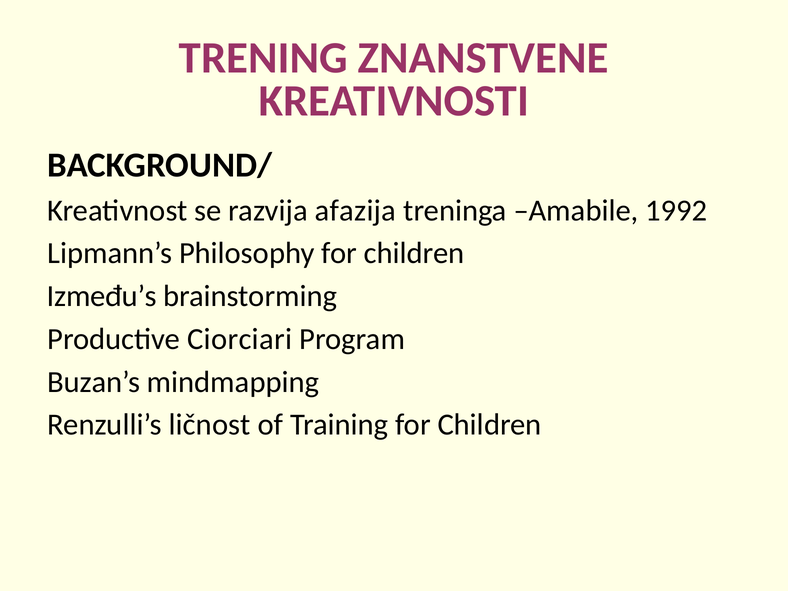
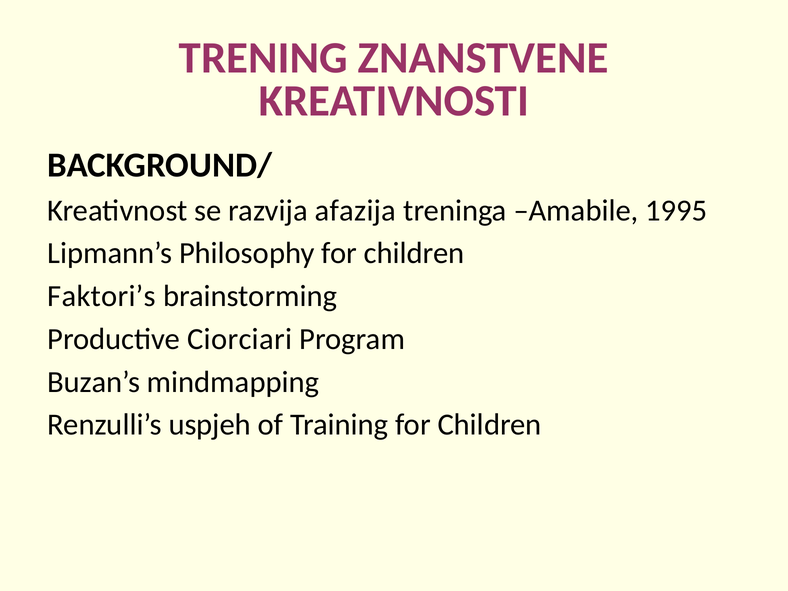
1992: 1992 -> 1995
Između’s: Između’s -> Faktori’s
ličnost: ličnost -> uspjeh
